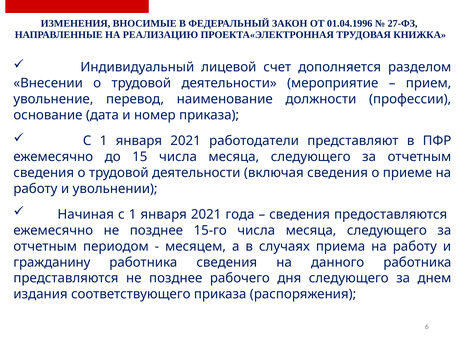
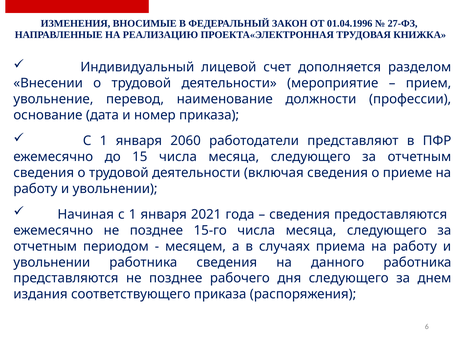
2021 at (186, 141): 2021 -> 2060
гражданину at (52, 262): гражданину -> увольнении
